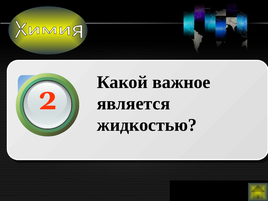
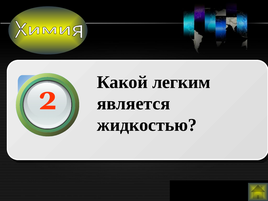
важное: важное -> легким
